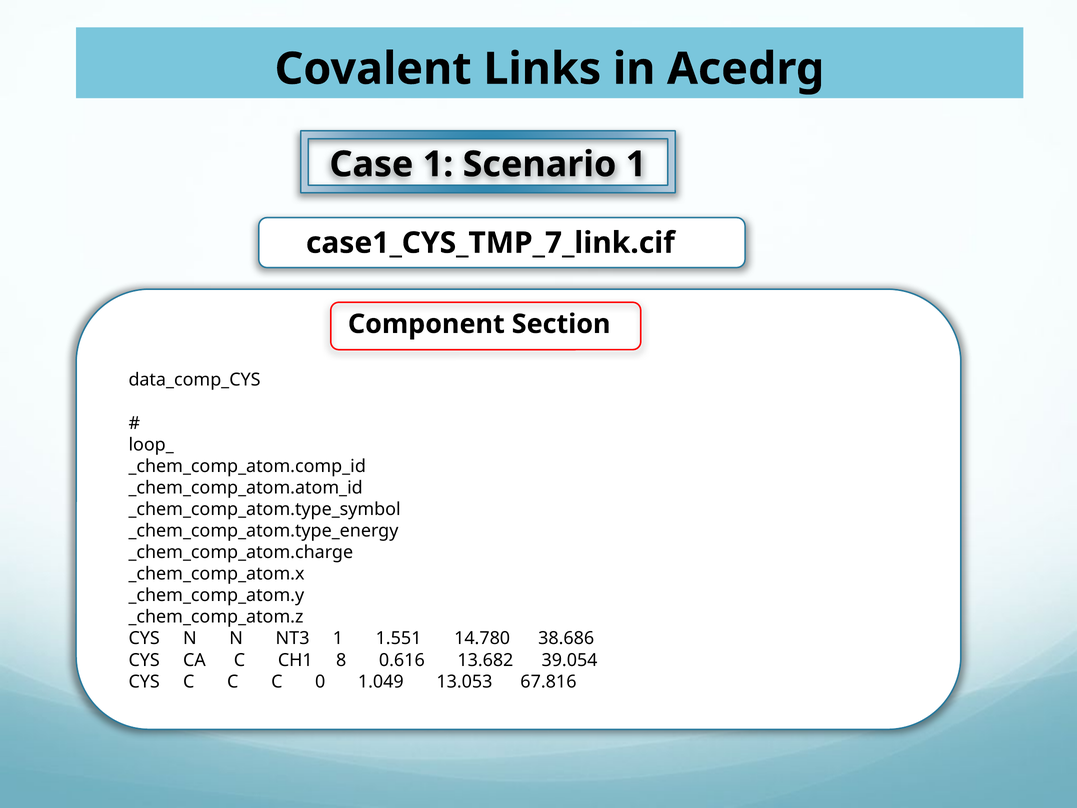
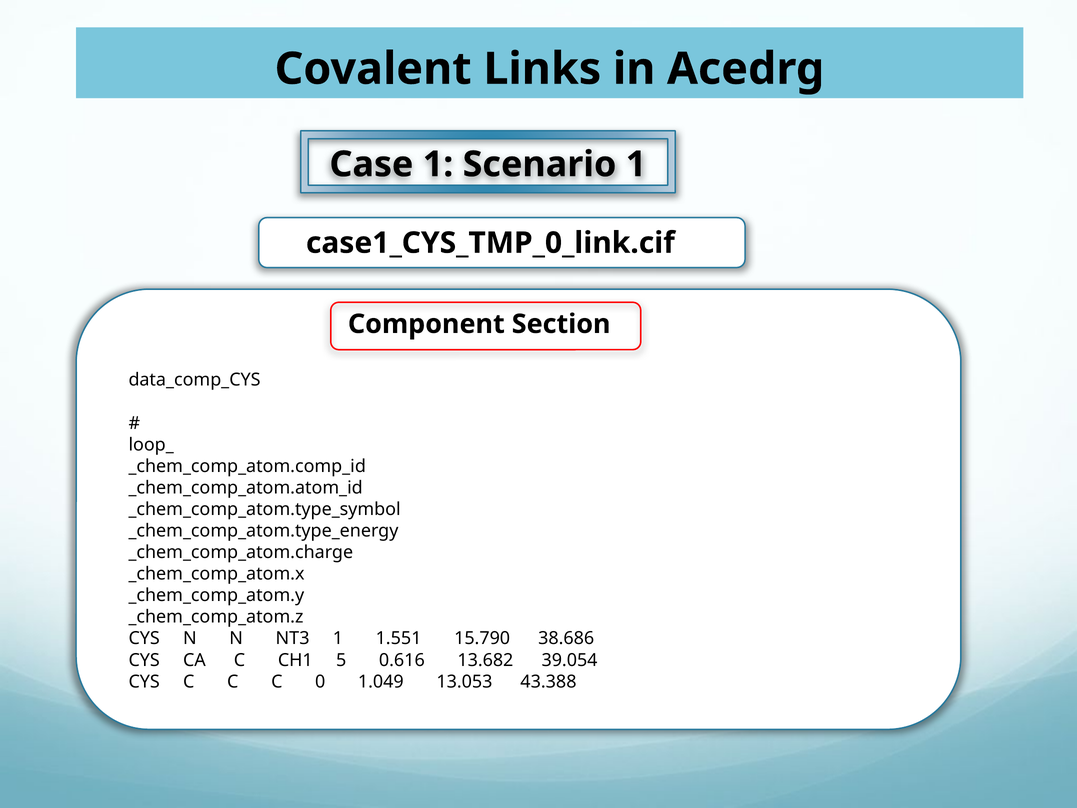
case1_CYS_TMP_7_link.cif: case1_CYS_TMP_7_link.cif -> case1_CYS_TMP_0_link.cif
14.780: 14.780 -> 15.790
8: 8 -> 5
67.816: 67.816 -> 43.388
